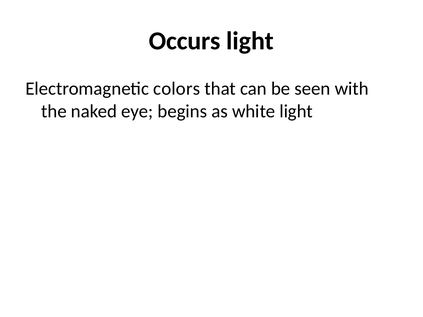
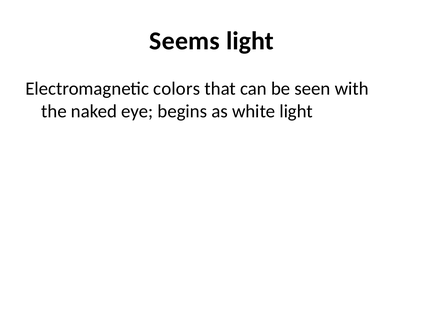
Occurs: Occurs -> Seems
